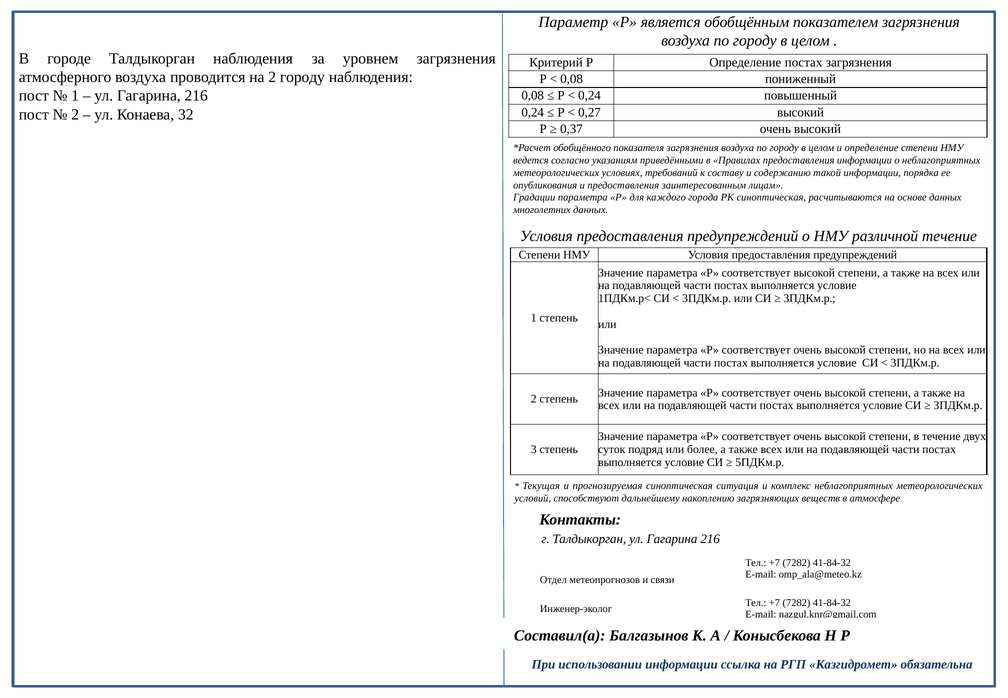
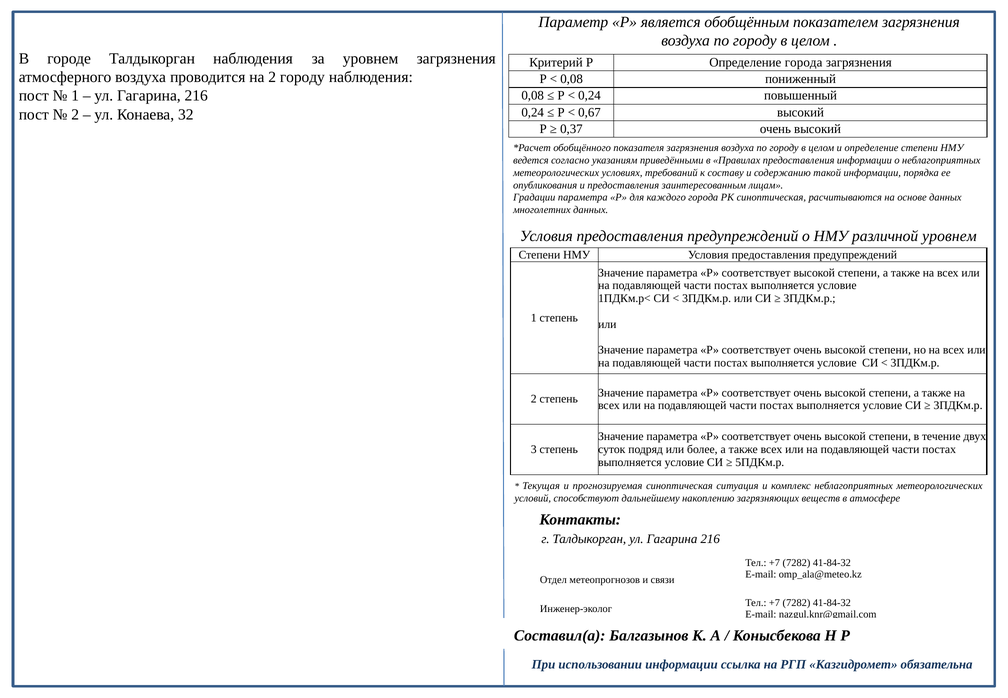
Определение постах: постах -> города
0,27: 0,27 -> 0,67
различной течение: течение -> уровнем
